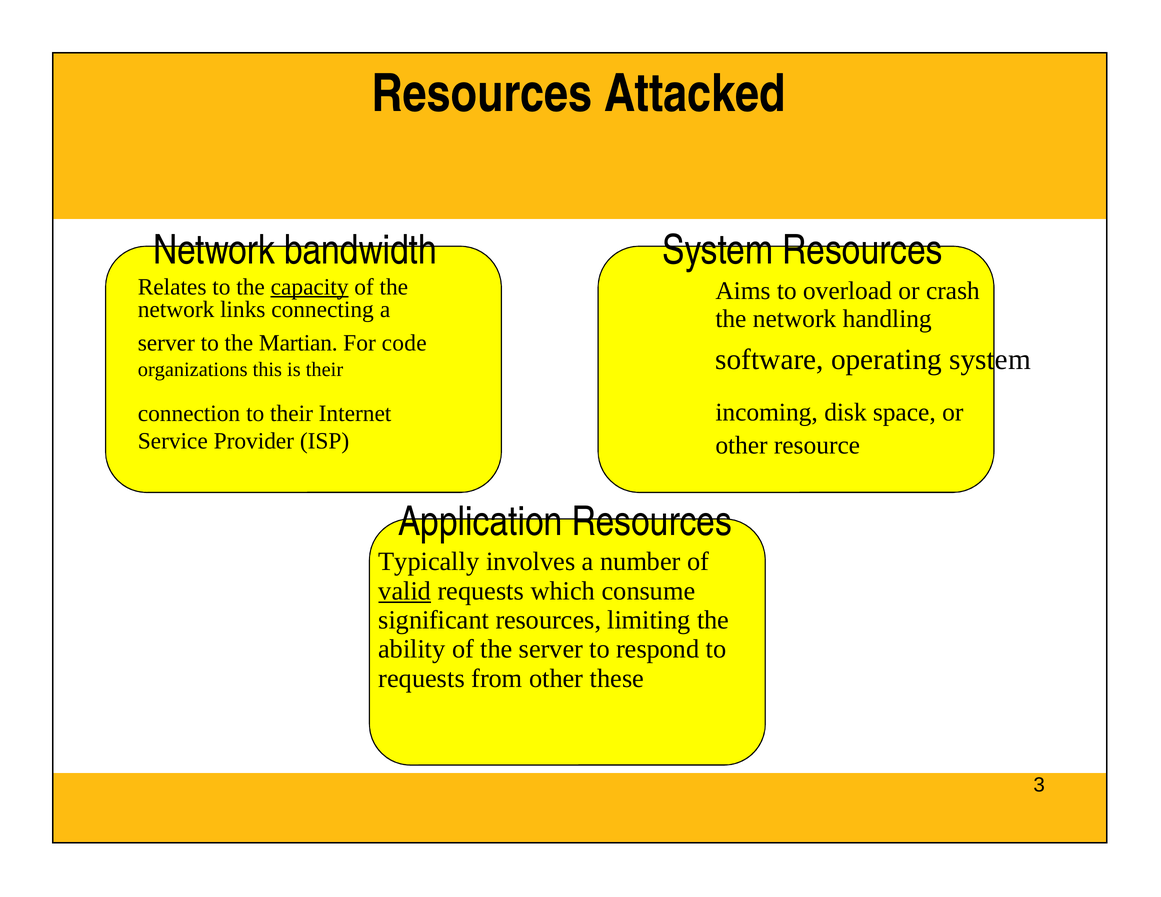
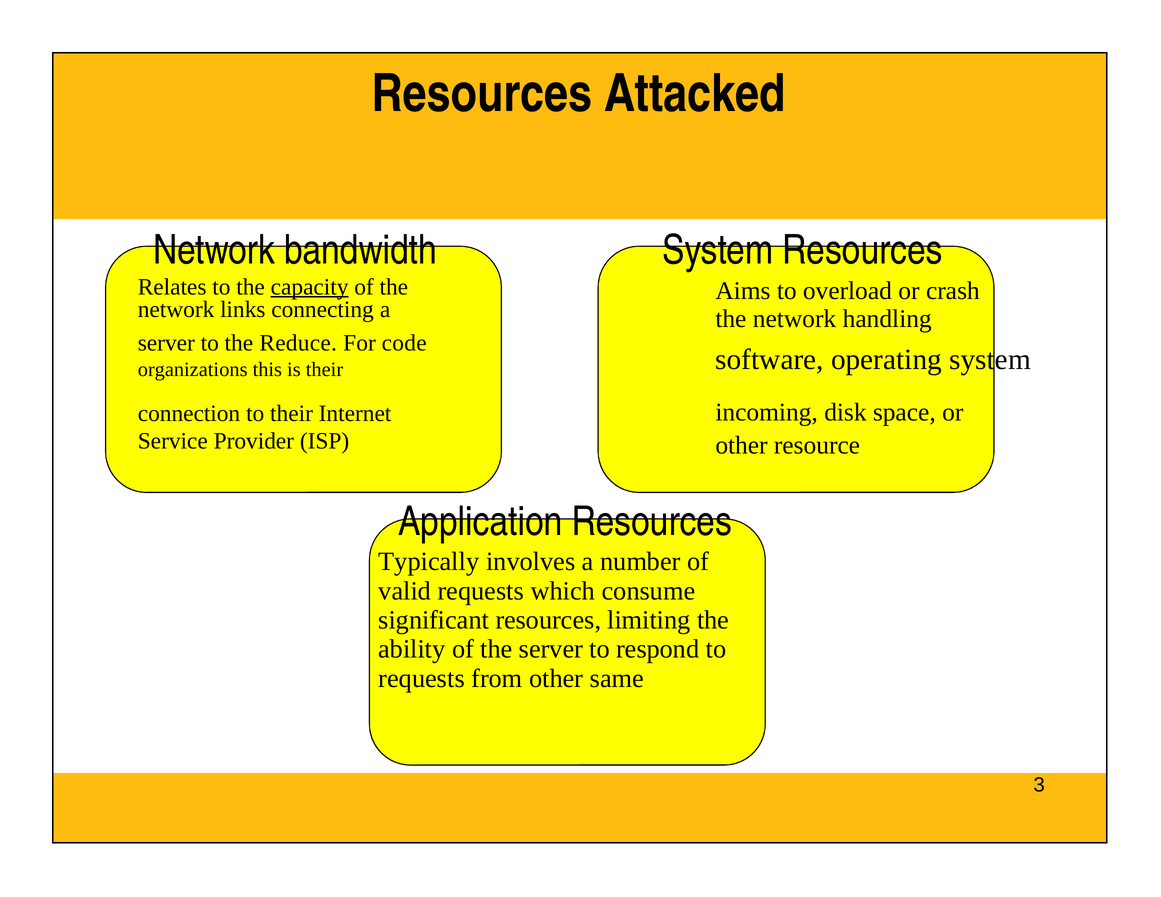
Martian: Martian -> Reduce
valid underline: present -> none
these: these -> same
